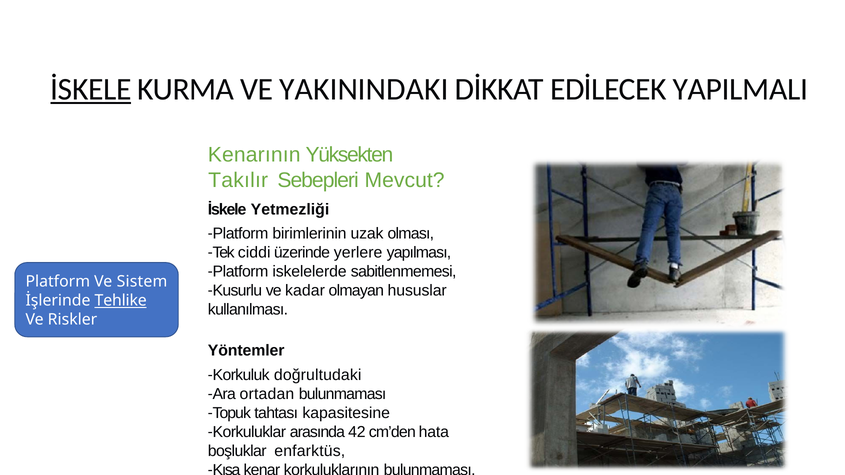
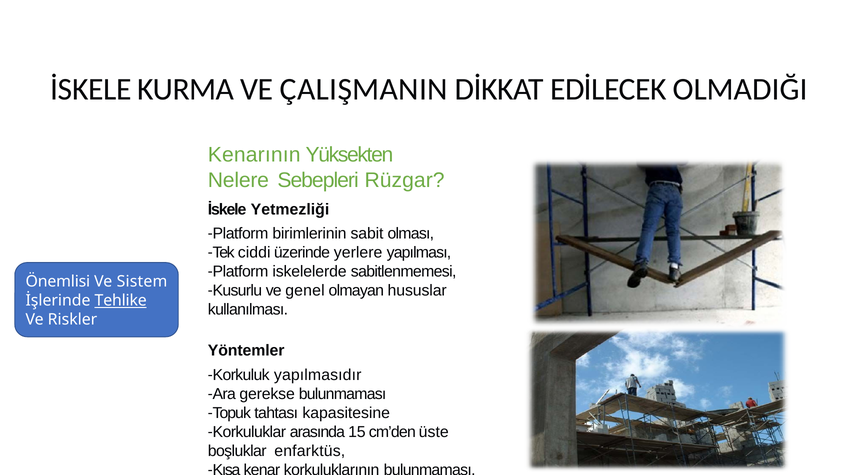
İSKELE at (91, 89) underline: present -> none
YAKININDAKI: YAKININDAKI -> ÇALIŞMANIN
YAPILMALI: YAPILMALI -> OLMADIĞI
Takılır: Takılır -> Nelere
Mevcut: Mevcut -> Rüzgar
uzak: uzak -> sabit
Platform at (58, 282): Platform -> Önemlisi
kadar: kadar -> genel
doğrultudaki: doğrultudaki -> yapılmasıdır
ortadan: ortadan -> gerekse
42: 42 -> 15
hata: hata -> üste
